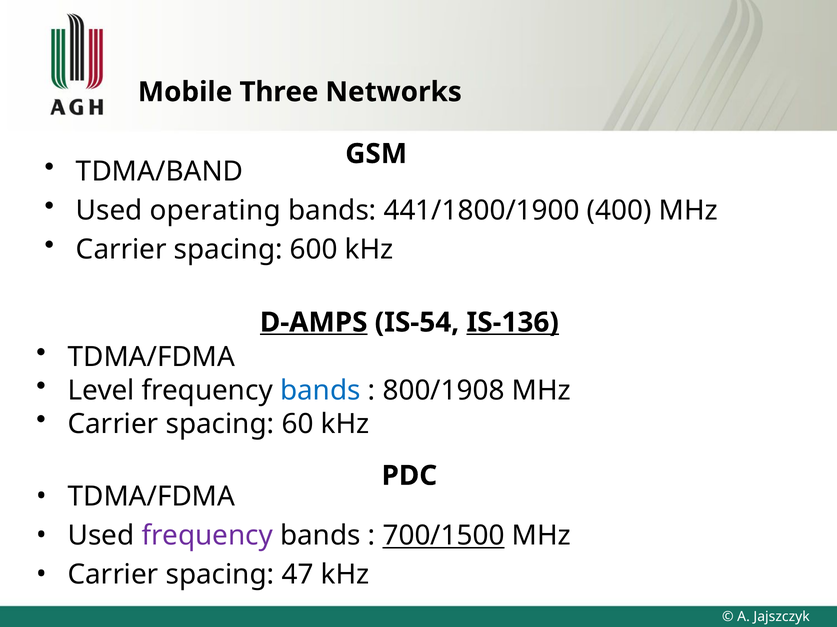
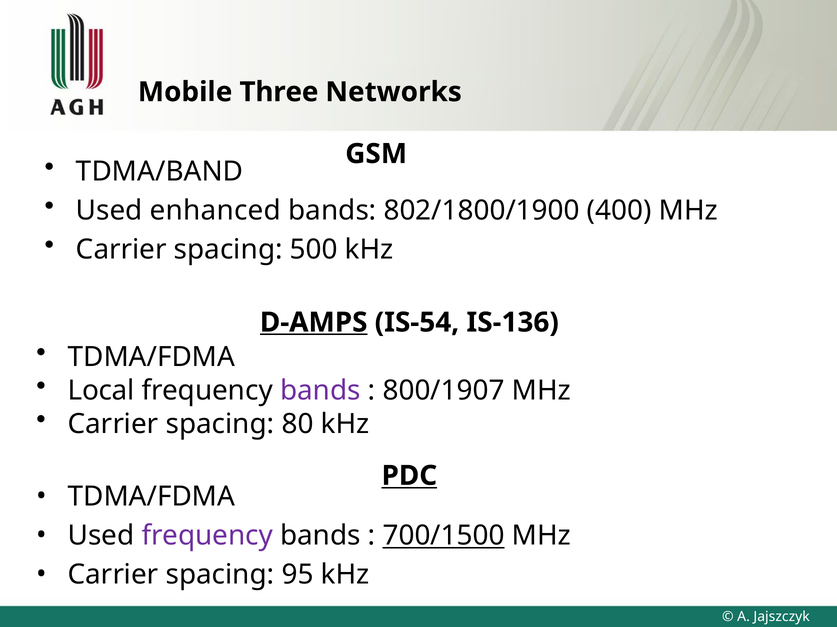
operating: operating -> enhanced
441/1800/1900: 441/1800/1900 -> 802/1800/1900
600: 600 -> 500
IS-136 underline: present -> none
Level: Level -> Local
bands at (320, 391) colour: blue -> purple
800/1908: 800/1908 -> 800/1907
60: 60 -> 80
PDC underline: none -> present
47: 47 -> 95
